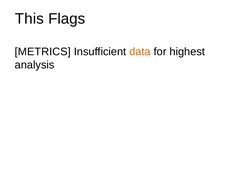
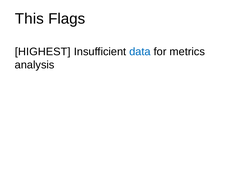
METRICS: METRICS -> HIGHEST
data colour: orange -> blue
highest: highest -> metrics
